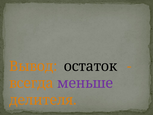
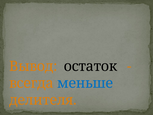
меньше colour: purple -> blue
